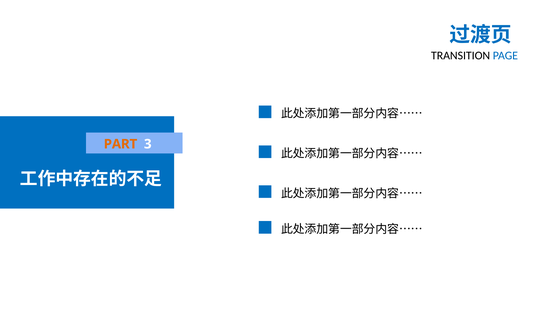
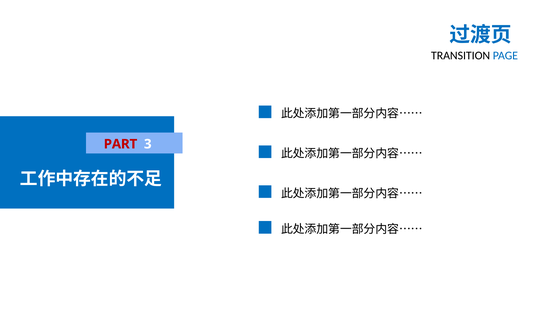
PART colour: orange -> red
